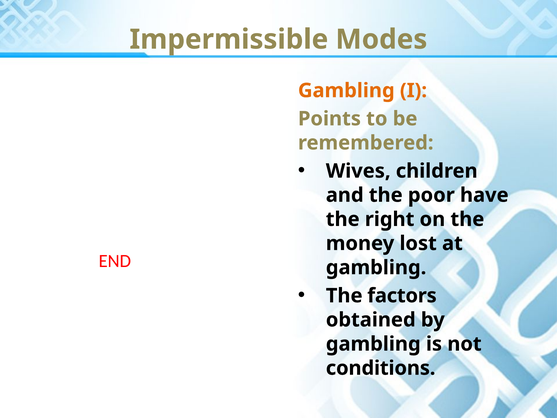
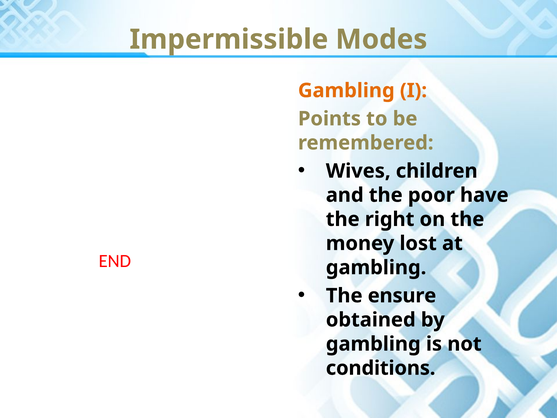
factors: factors -> ensure
